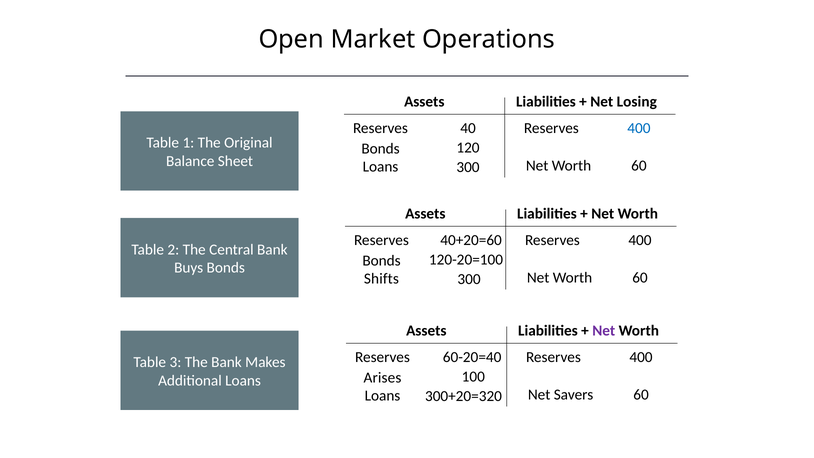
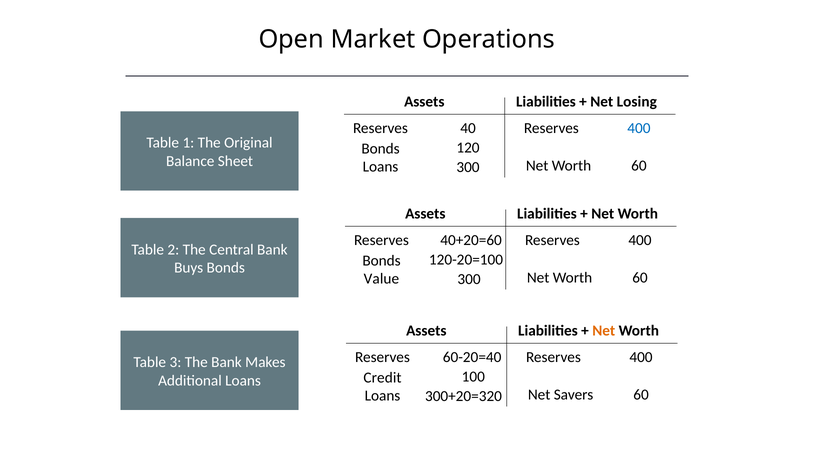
Shifts: Shifts -> Value
Net at (604, 331) colour: purple -> orange
Arises: Arises -> Credit
